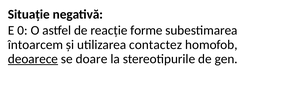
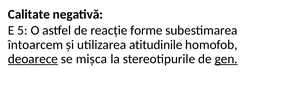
Situație: Situație -> Calitate
0: 0 -> 5
contactez: contactez -> atitudinile
doare: doare -> mișca
gen underline: none -> present
